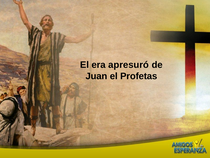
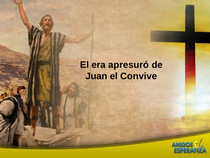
Profetas: Profetas -> Convive
